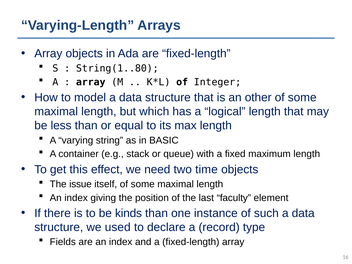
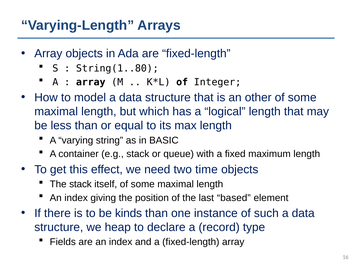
The issue: issue -> stack
faculty: faculty -> based
used: used -> heap
